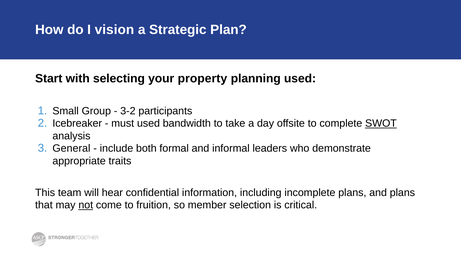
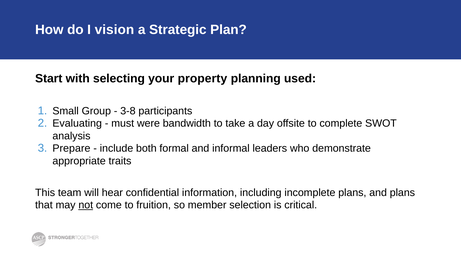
3-2: 3-2 -> 3-8
Icebreaker: Icebreaker -> Evaluating
must used: used -> were
SWOT underline: present -> none
General: General -> Prepare
